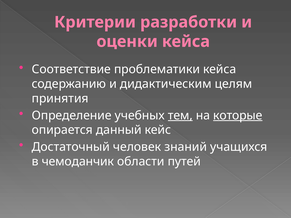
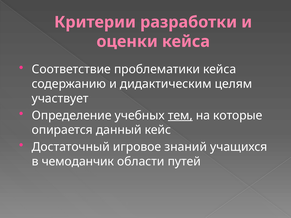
принятия: принятия -> участвует
которые underline: present -> none
человек: человек -> игровое
